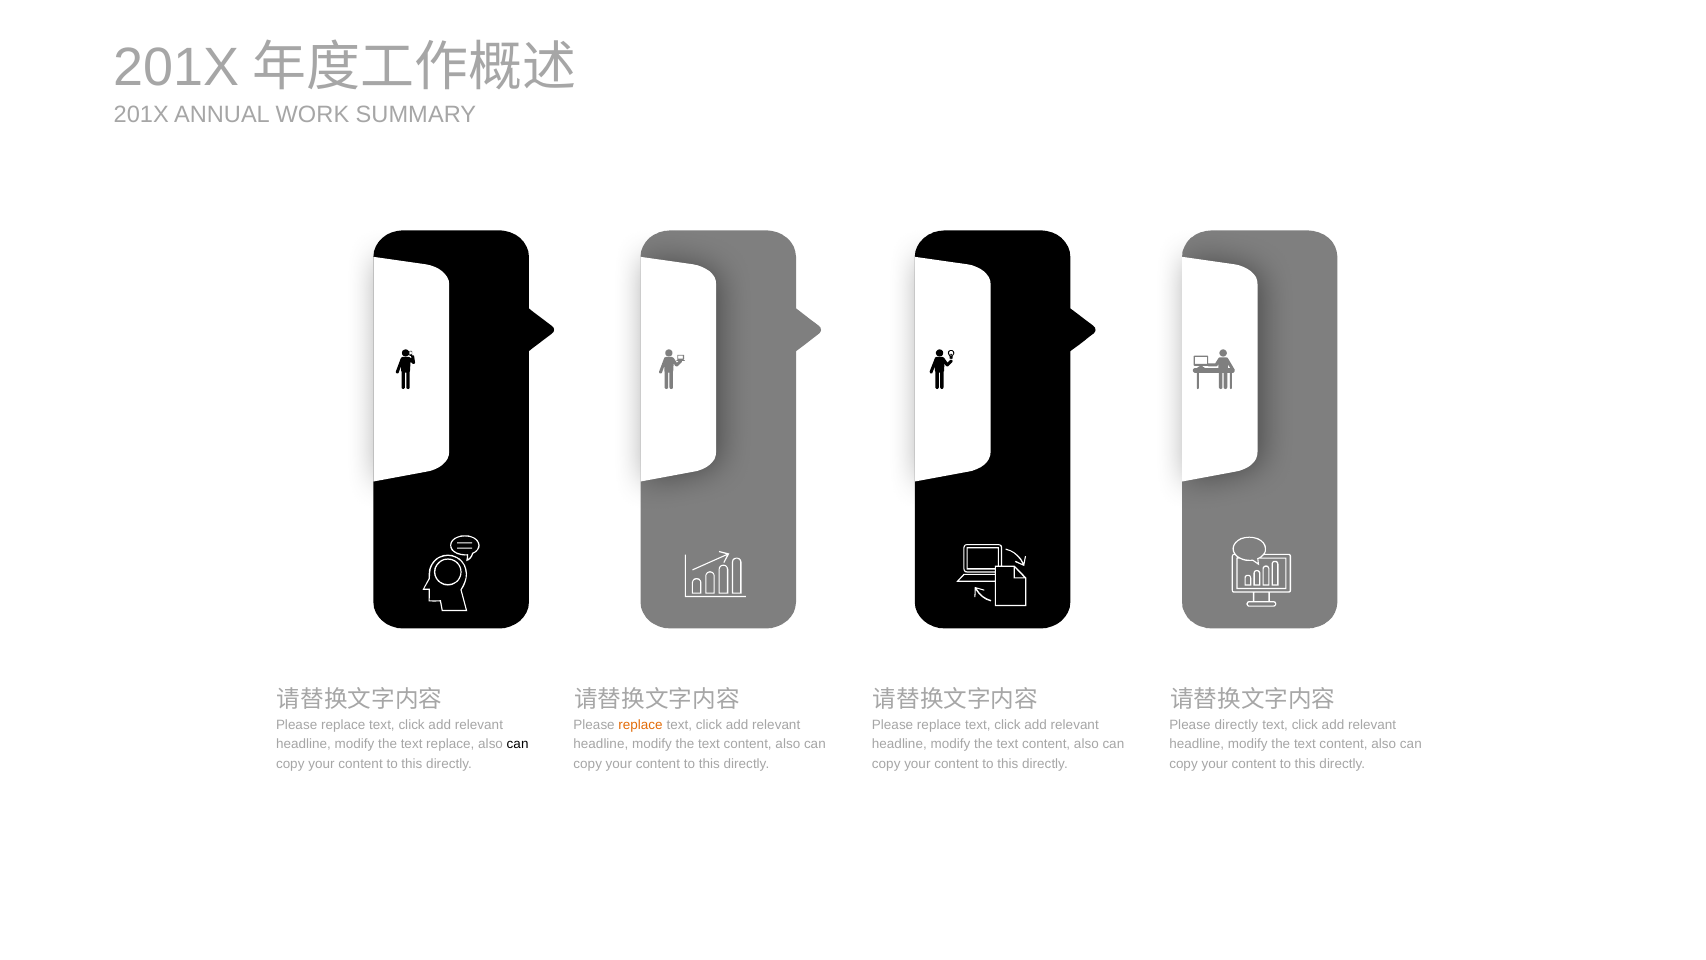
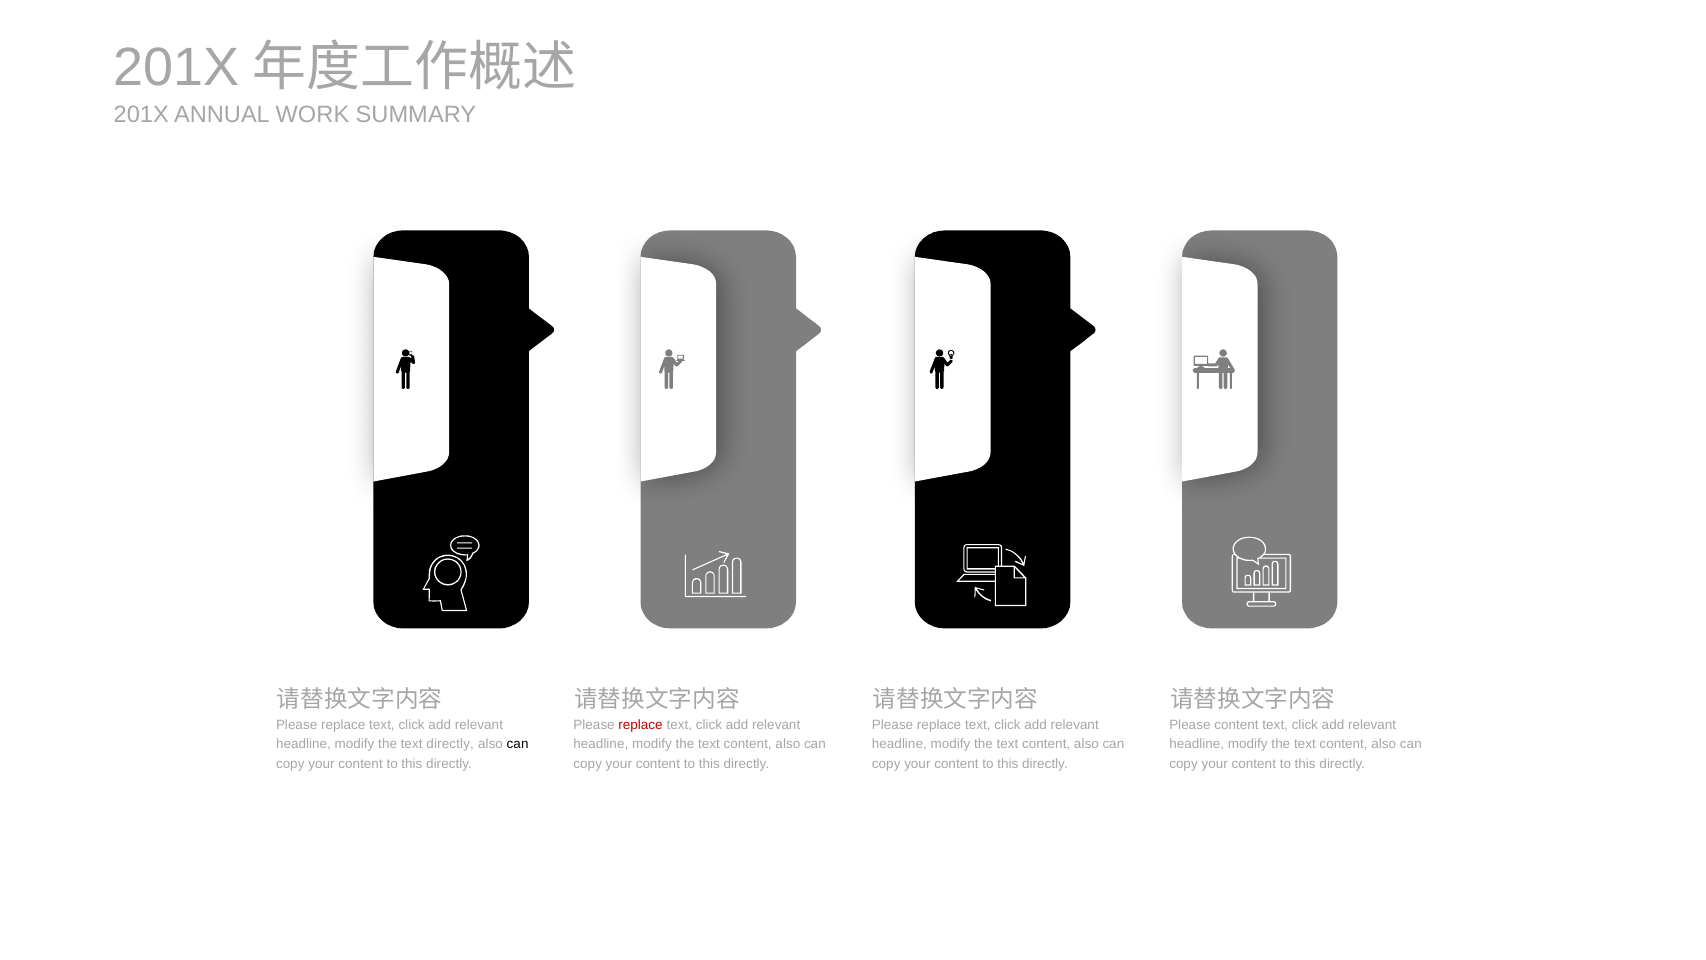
replace at (641, 725) colour: orange -> red
Please directly: directly -> content
text replace: replace -> directly
